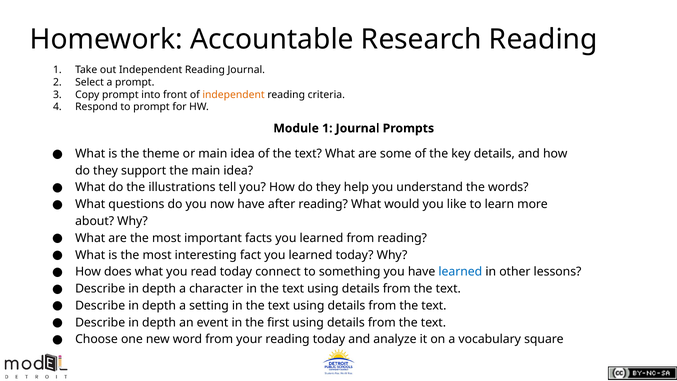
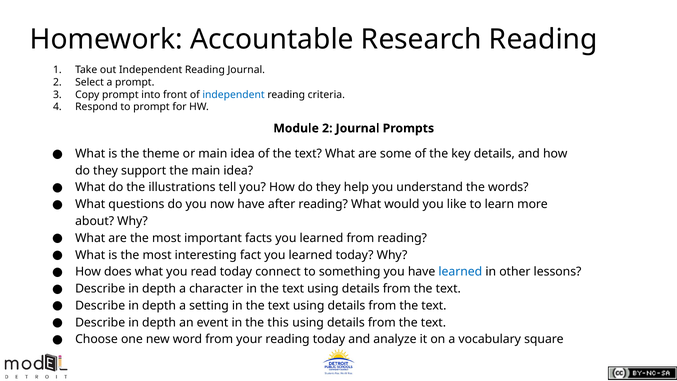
independent at (234, 95) colour: orange -> blue
Module 1: 1 -> 2
first: first -> this
